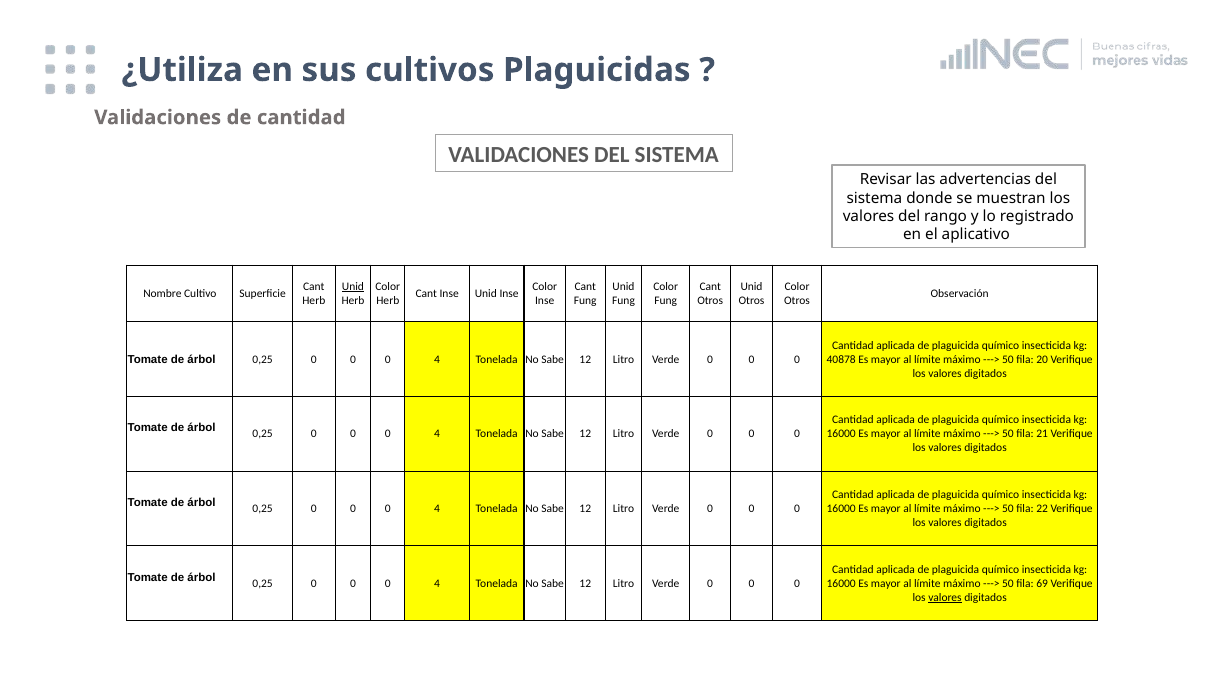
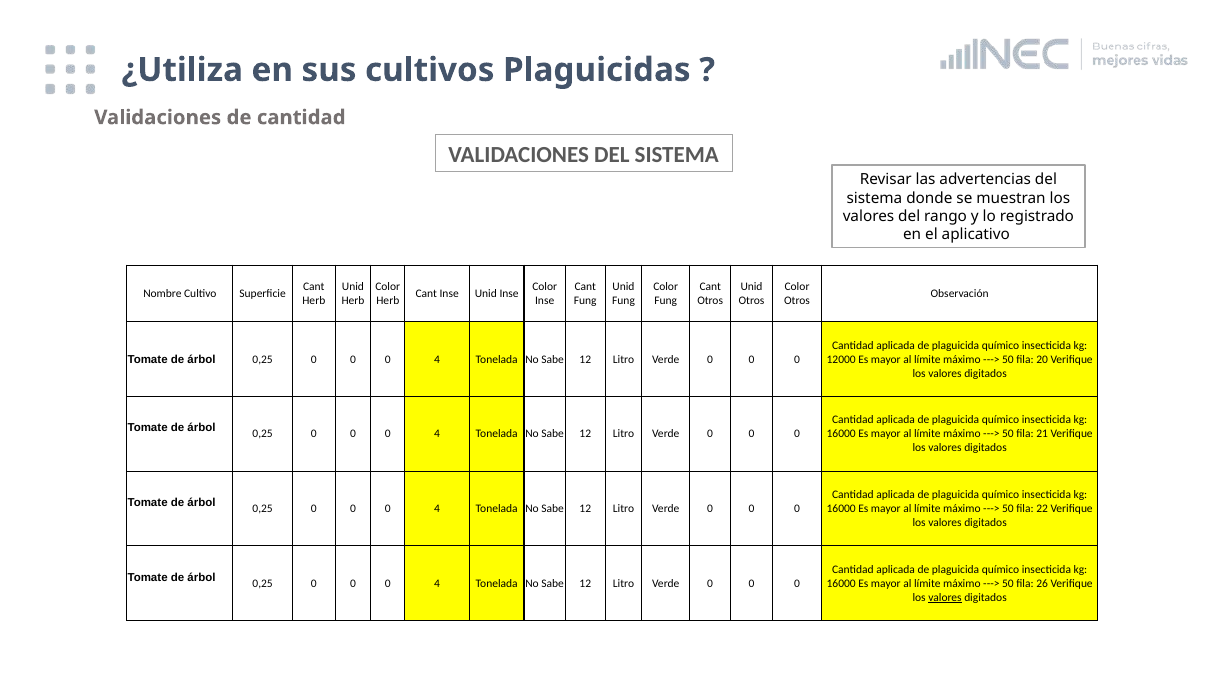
Unid at (353, 287) underline: present -> none
40878: 40878 -> 12000
69: 69 -> 26
